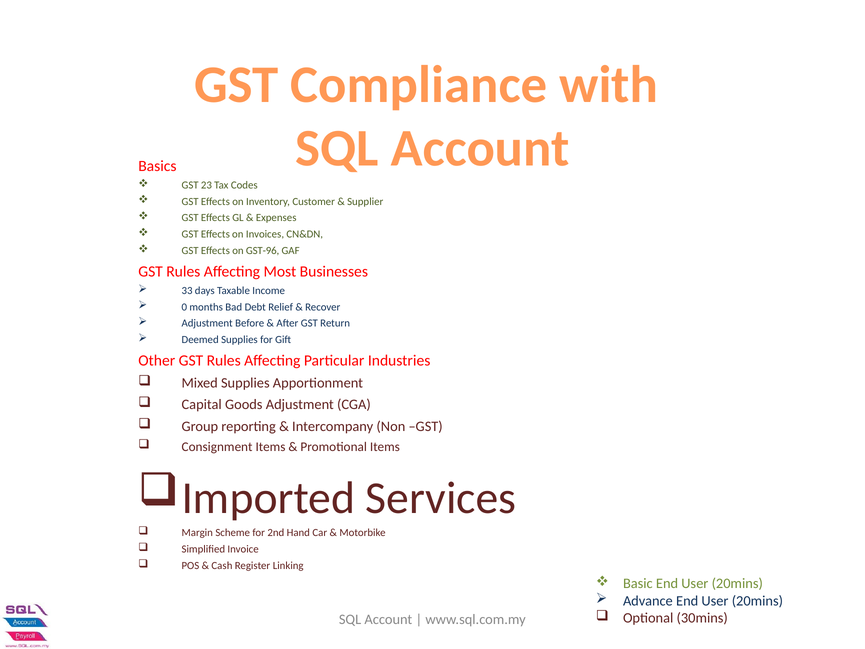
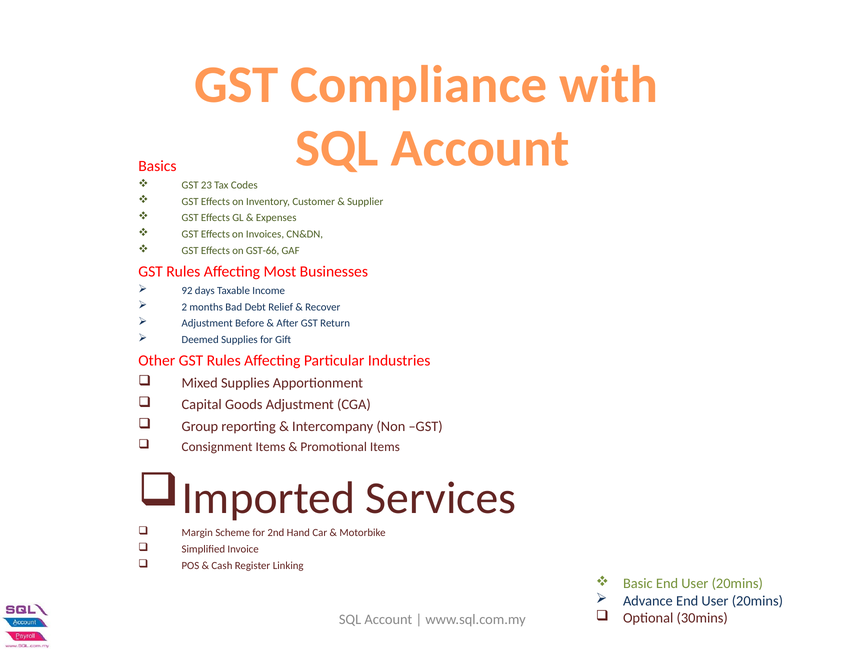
GST-96: GST-96 -> GST-66
33: 33 -> 92
0: 0 -> 2
